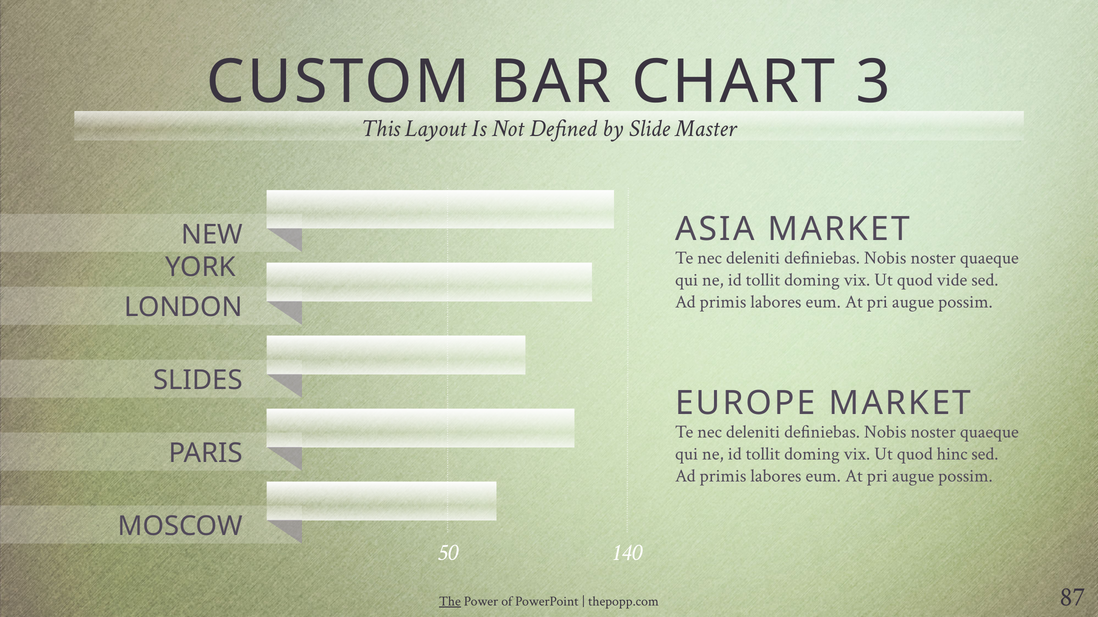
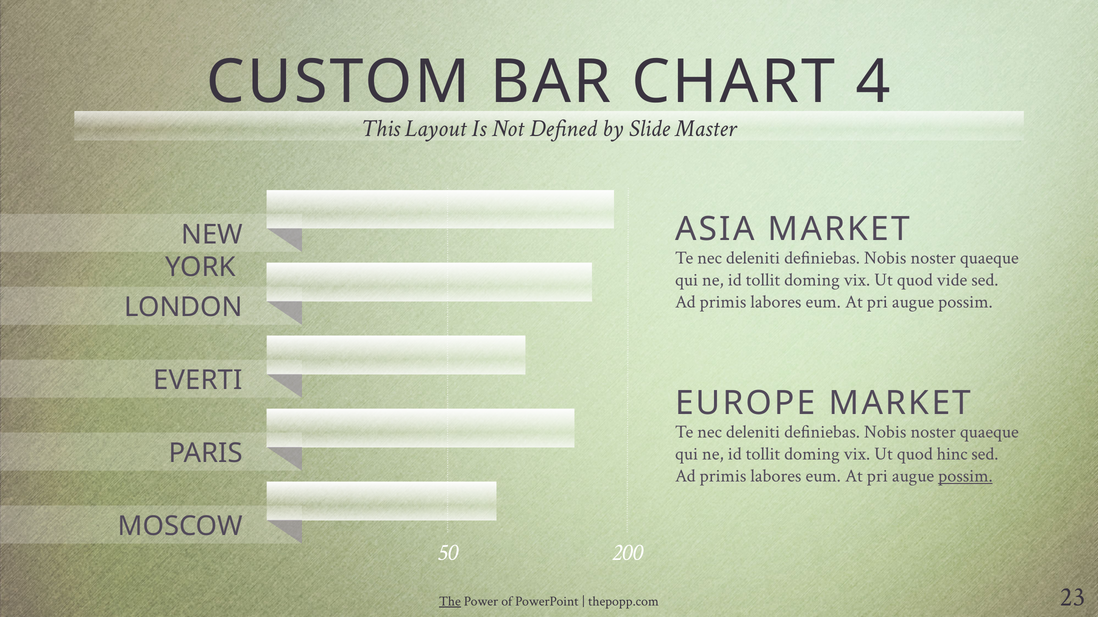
3: 3 -> 4
SLIDES: SLIDES -> EVERTI
possim at (965, 476) underline: none -> present
140: 140 -> 200
87: 87 -> 23
